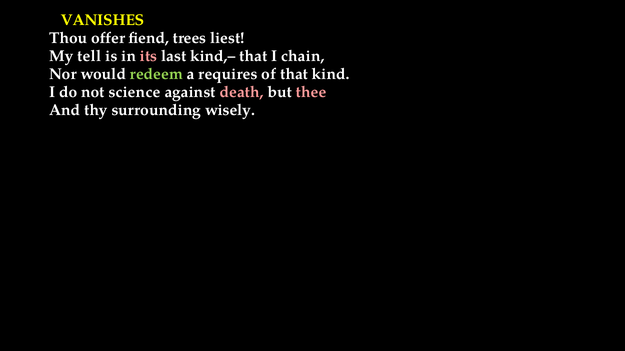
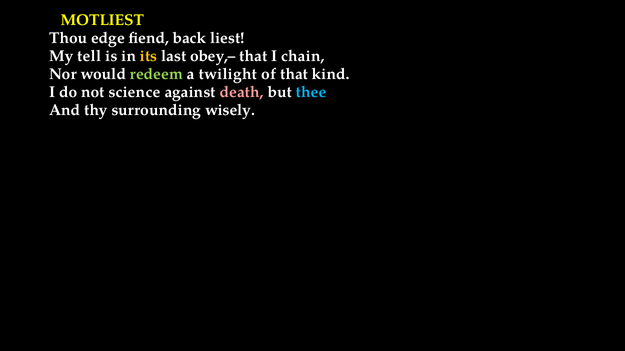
VANISHES: VANISHES -> MOTLIEST
offer: offer -> edge
trees: trees -> back
its colour: pink -> yellow
kind,–: kind,– -> obey,–
requires: requires -> twilight
thee colour: pink -> light blue
